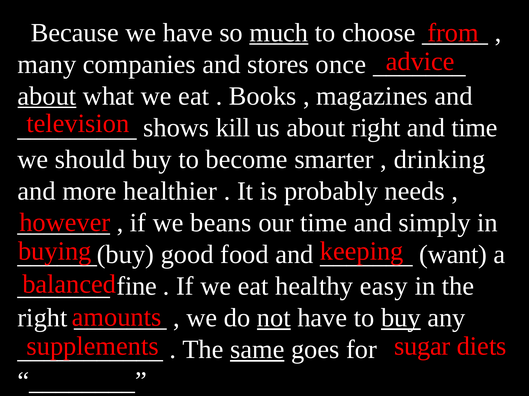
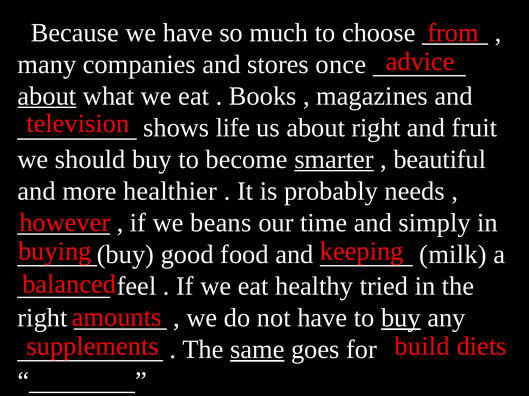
much underline: present -> none
kill: kill -> life
and time: time -> fruit
smarter underline: none -> present
drinking: drinking -> beautiful
want: want -> milk
fine: fine -> feel
easy: easy -> tried
not underline: present -> none
sugar: sugar -> build
